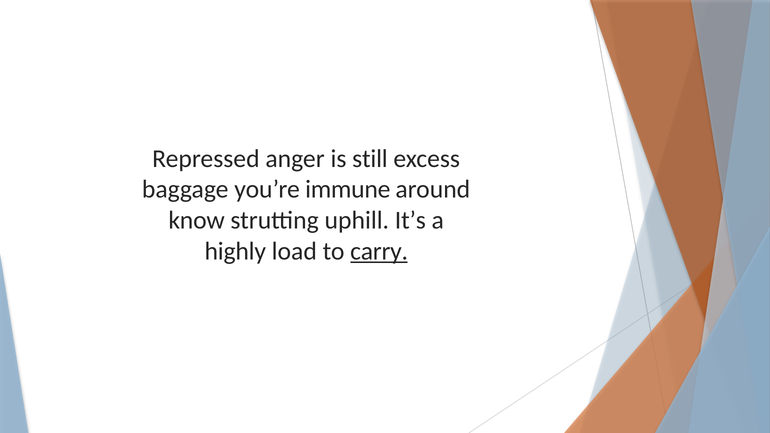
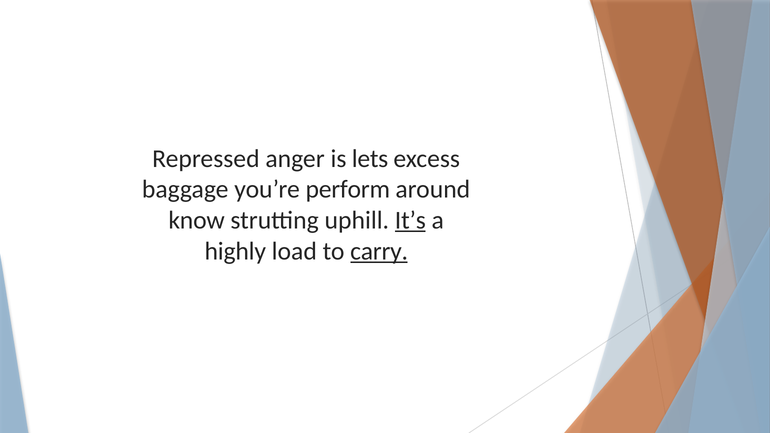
still: still -> lets
immune: immune -> perform
It’s underline: none -> present
